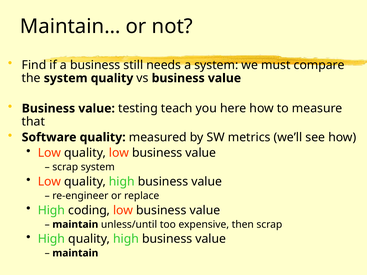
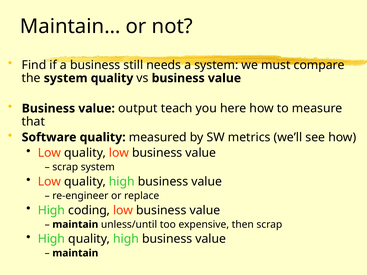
testing: testing -> output
